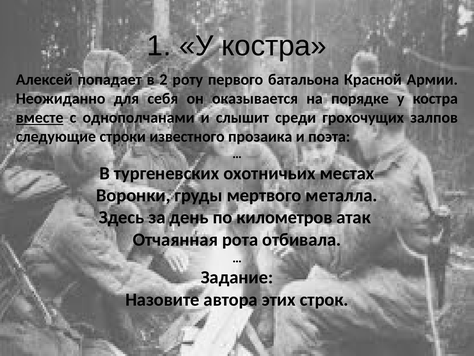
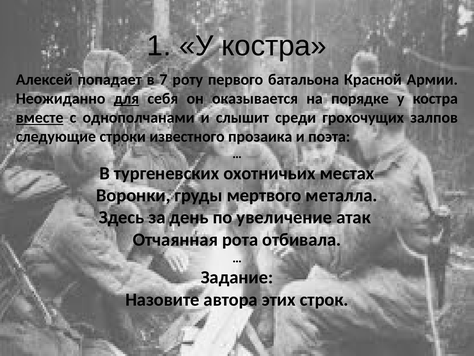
2: 2 -> 7
для underline: none -> present
километров: километров -> увеличение
